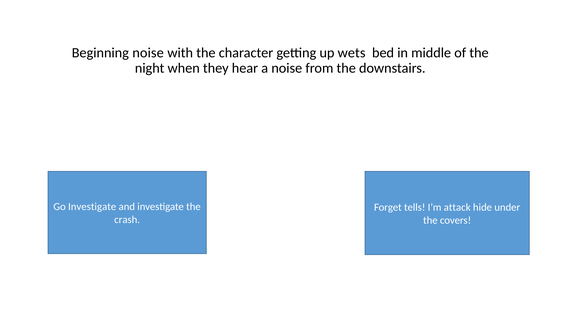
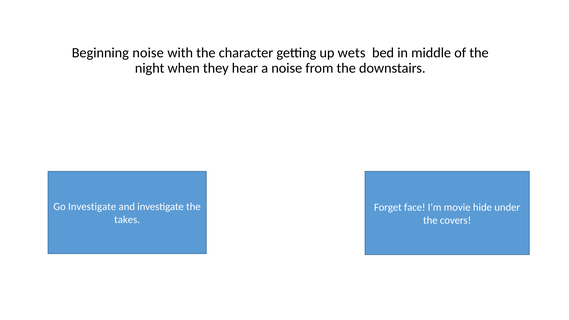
tells: tells -> face
attack: attack -> movie
crash: crash -> takes
